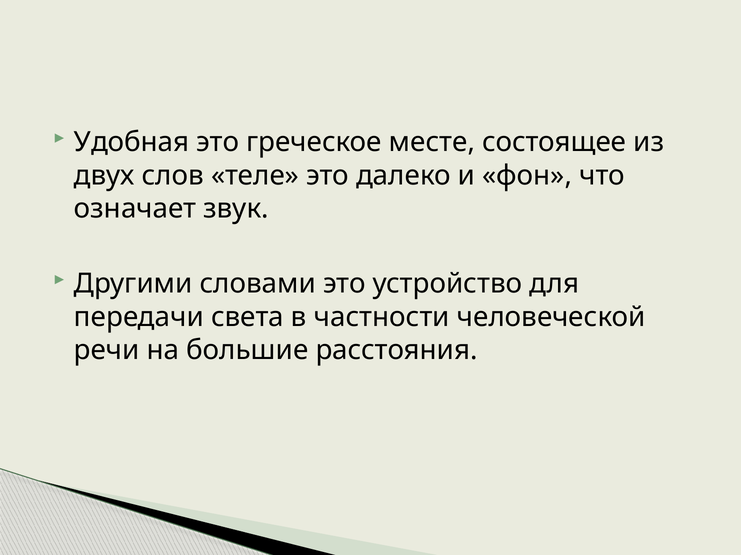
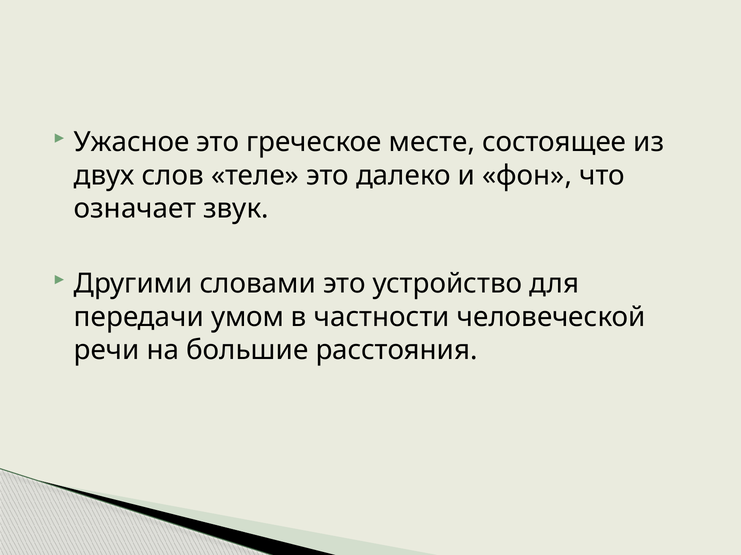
Удобная: Удобная -> Ужасное
света: света -> умом
